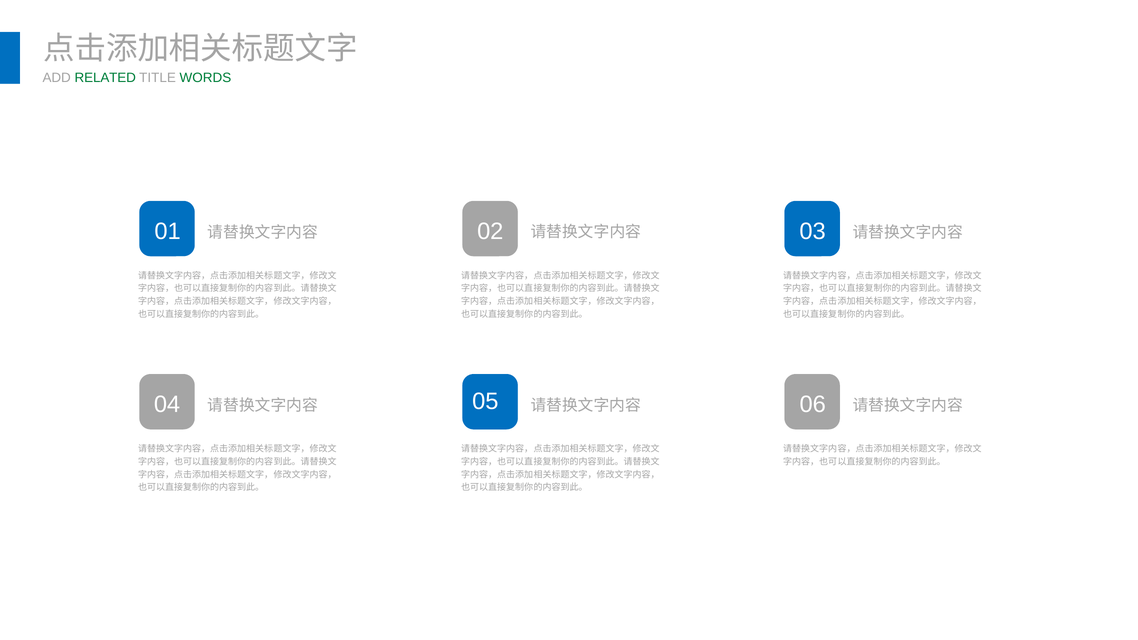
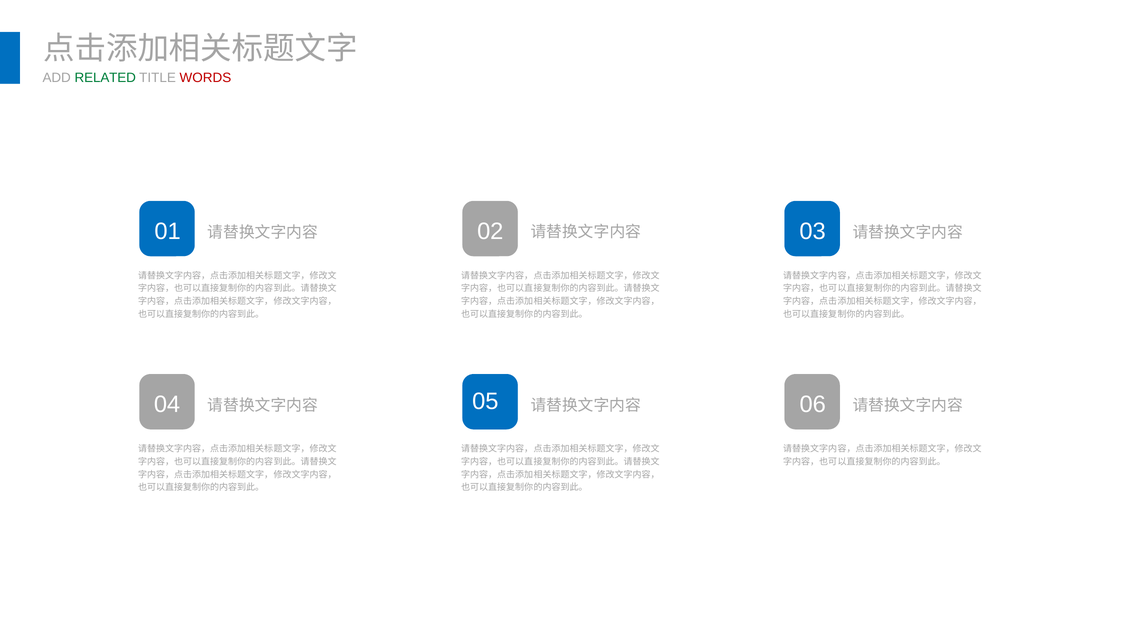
WORDS colour: green -> red
